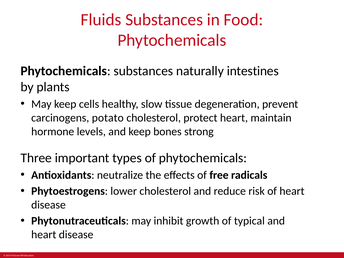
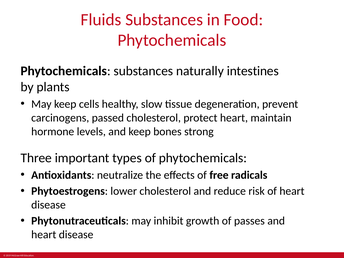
potato: potato -> passed
typical: typical -> passes
